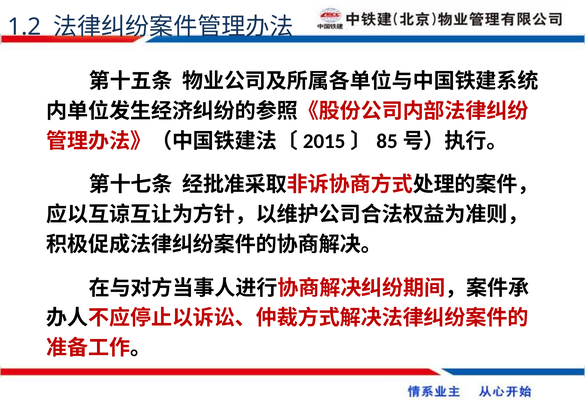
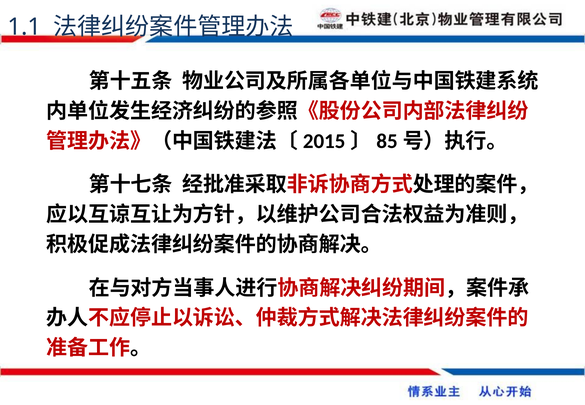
1.2: 1.2 -> 1.1
